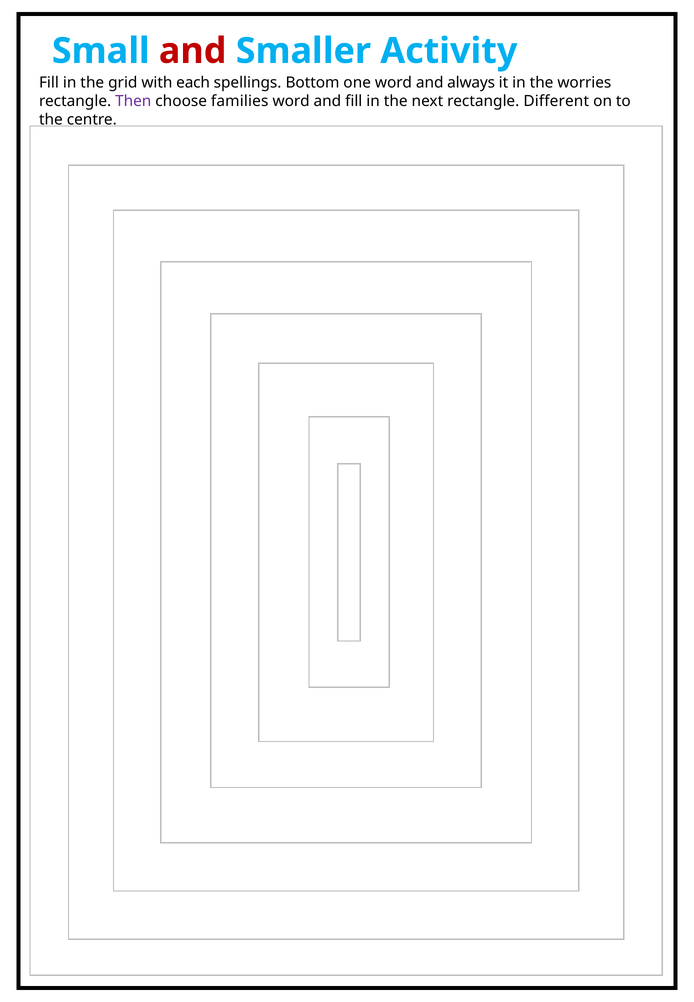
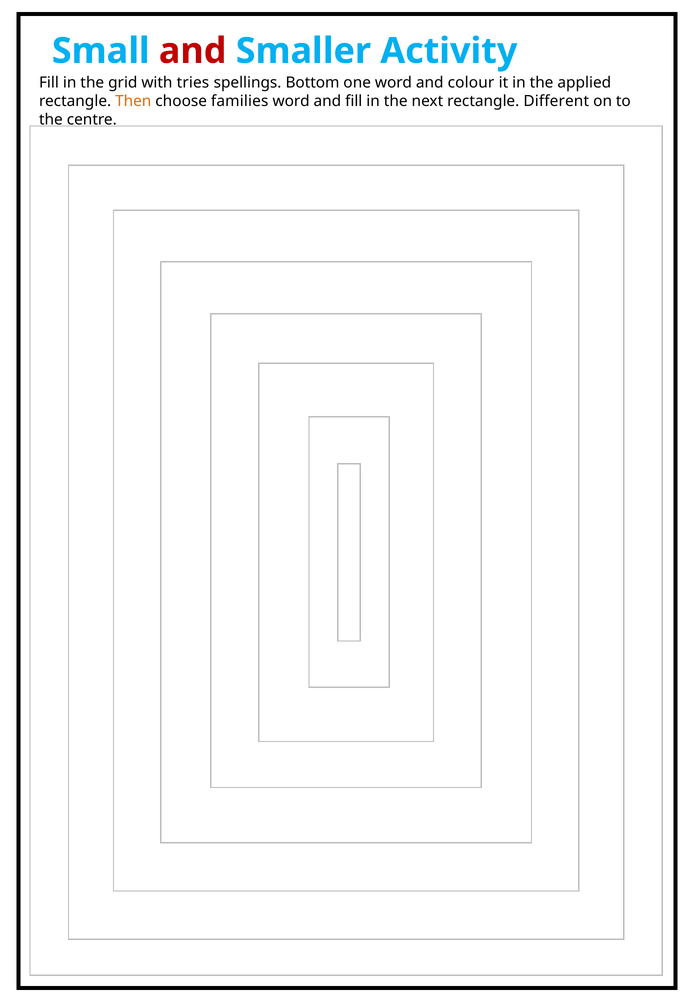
each: each -> tries
always: always -> colour
worries: worries -> applied
Then colour: purple -> orange
